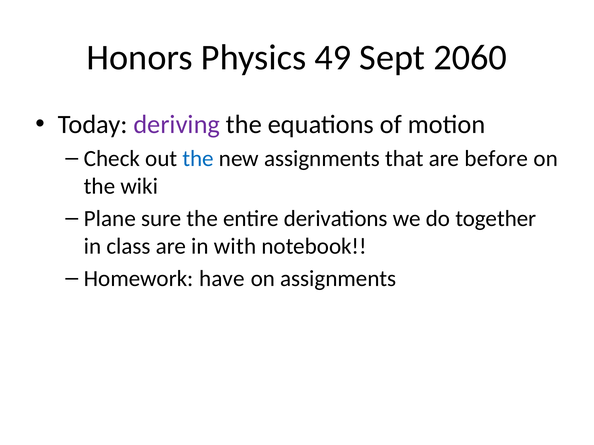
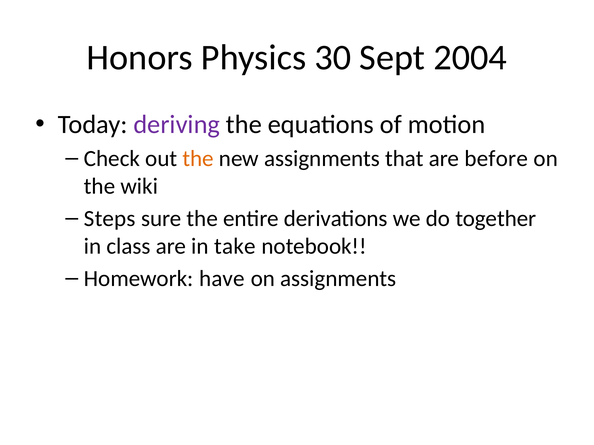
49: 49 -> 30
2060: 2060 -> 2004
the at (198, 159) colour: blue -> orange
Plane: Plane -> Steps
with: with -> take
